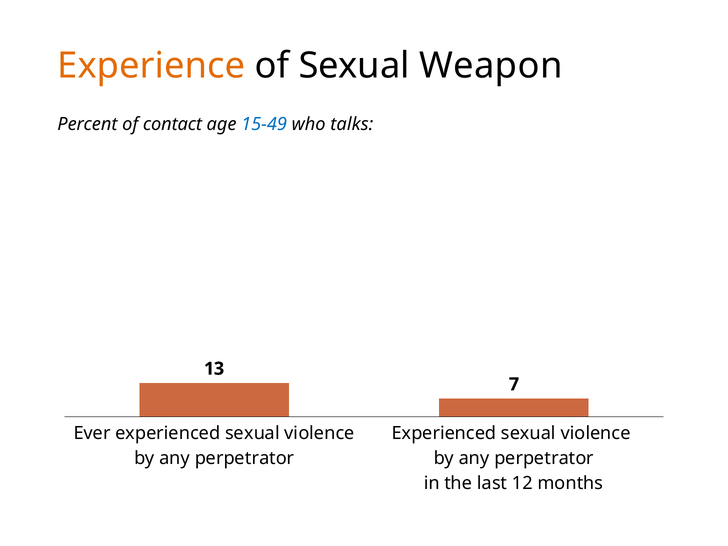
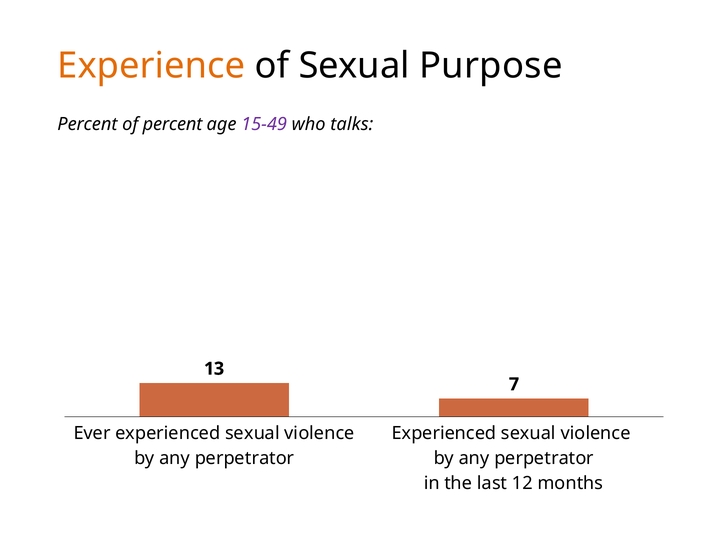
Weapon: Weapon -> Purpose
of contact: contact -> percent
15-49 colour: blue -> purple
